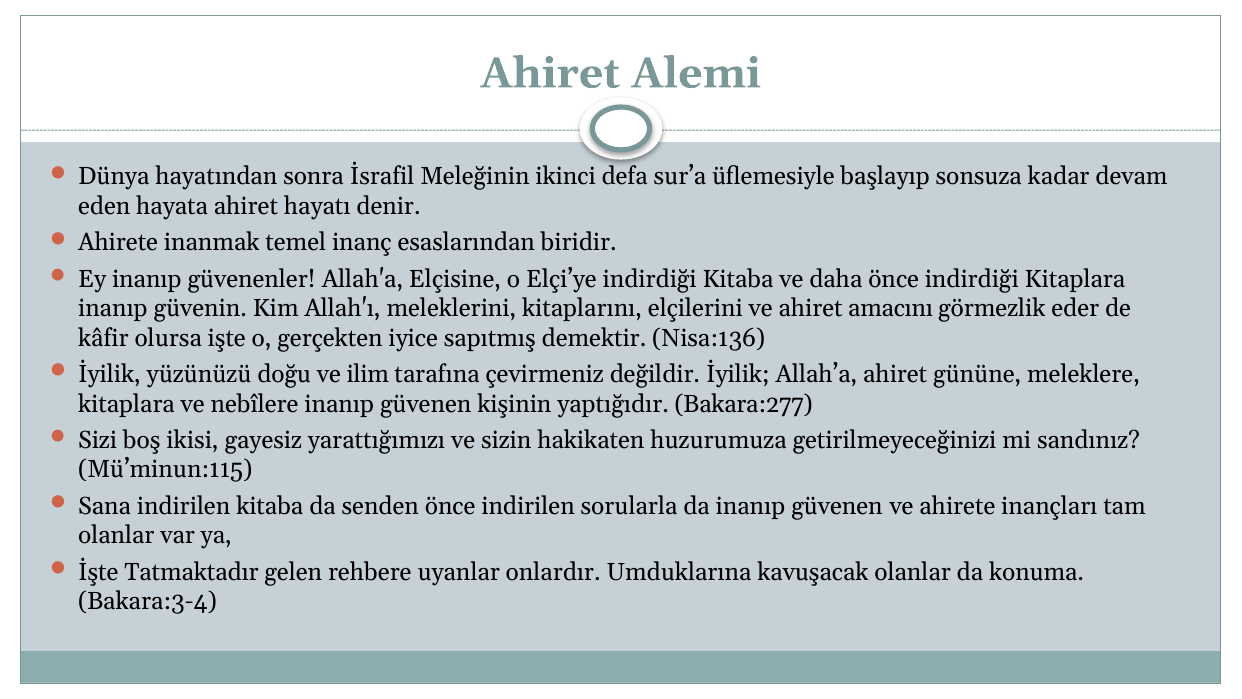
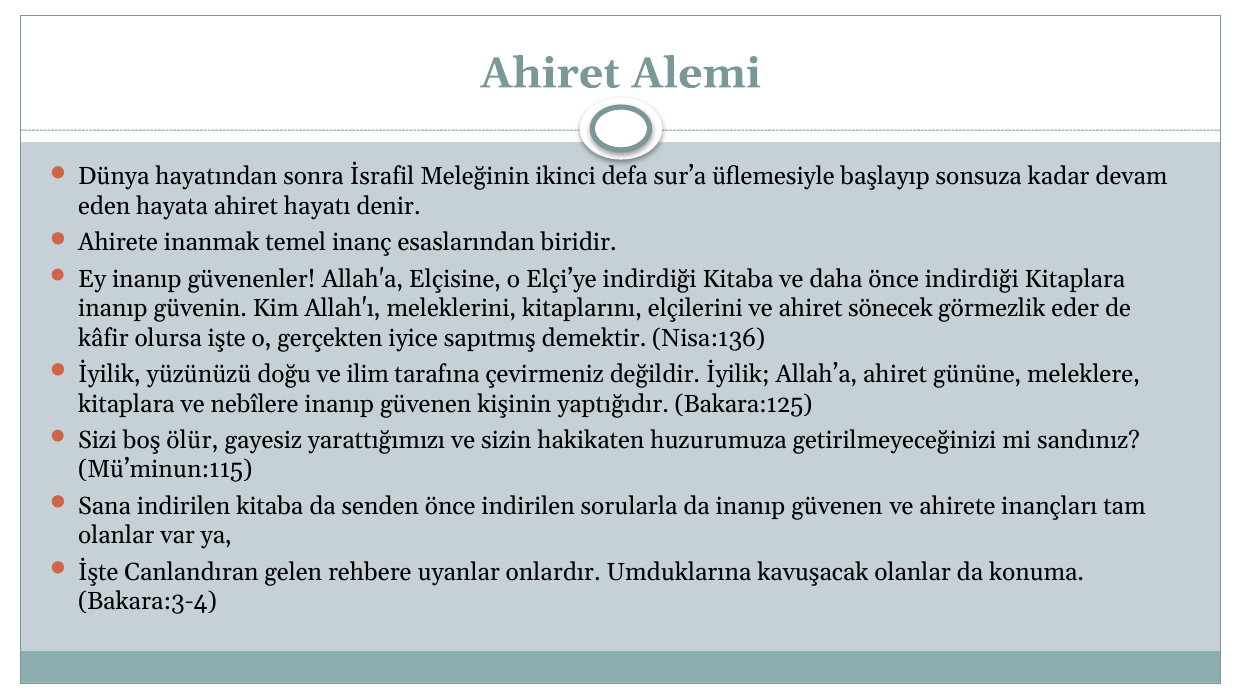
amacını: amacını -> sönecek
Bakara:277: Bakara:277 -> Bakara:125
ikisi: ikisi -> ölür
Tatmaktadır: Tatmaktadır -> Canlandıran
